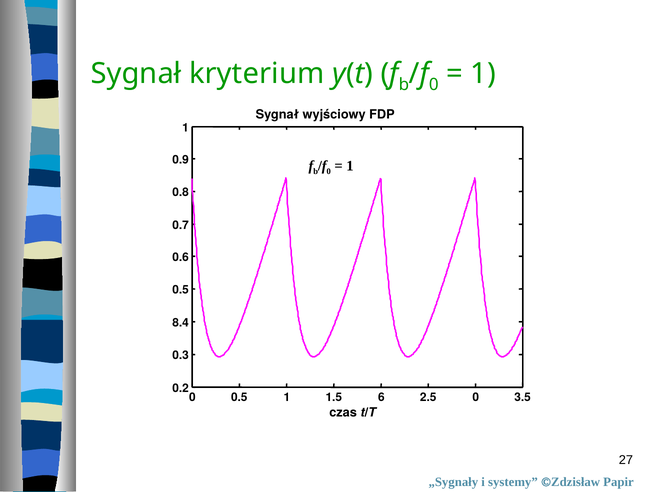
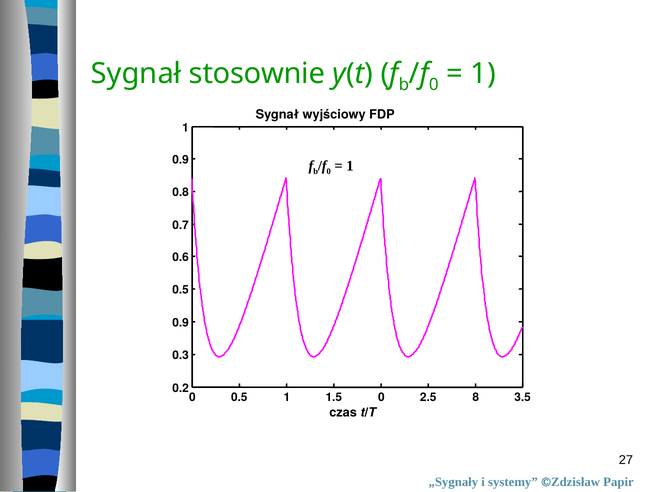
kryterium: kryterium -> stosownie
8.4 at (181, 323): 8.4 -> 0.9
1.5 6: 6 -> 0
2.5 0: 0 -> 8
